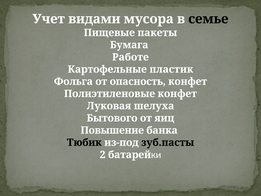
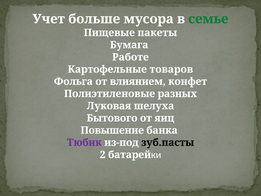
видами: видами -> больше
семье colour: black -> green
пластик: пластик -> товаров
опасность: опасность -> влиянием
Полиэтиленовые конфет: конфет -> разных
Тюбик colour: black -> purple
